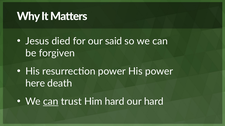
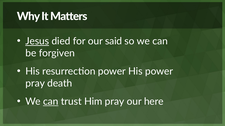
Jesus underline: none -> present
here at (35, 84): here -> pray
Him hard: hard -> pray
our hard: hard -> here
